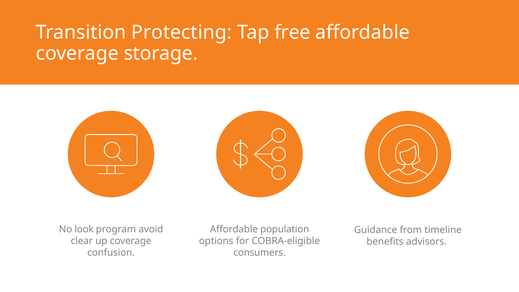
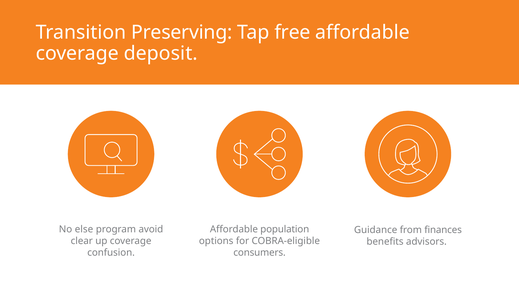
Protecting: Protecting -> Preserving
storage: storage -> deposit
look: look -> else
timeline: timeline -> finances
